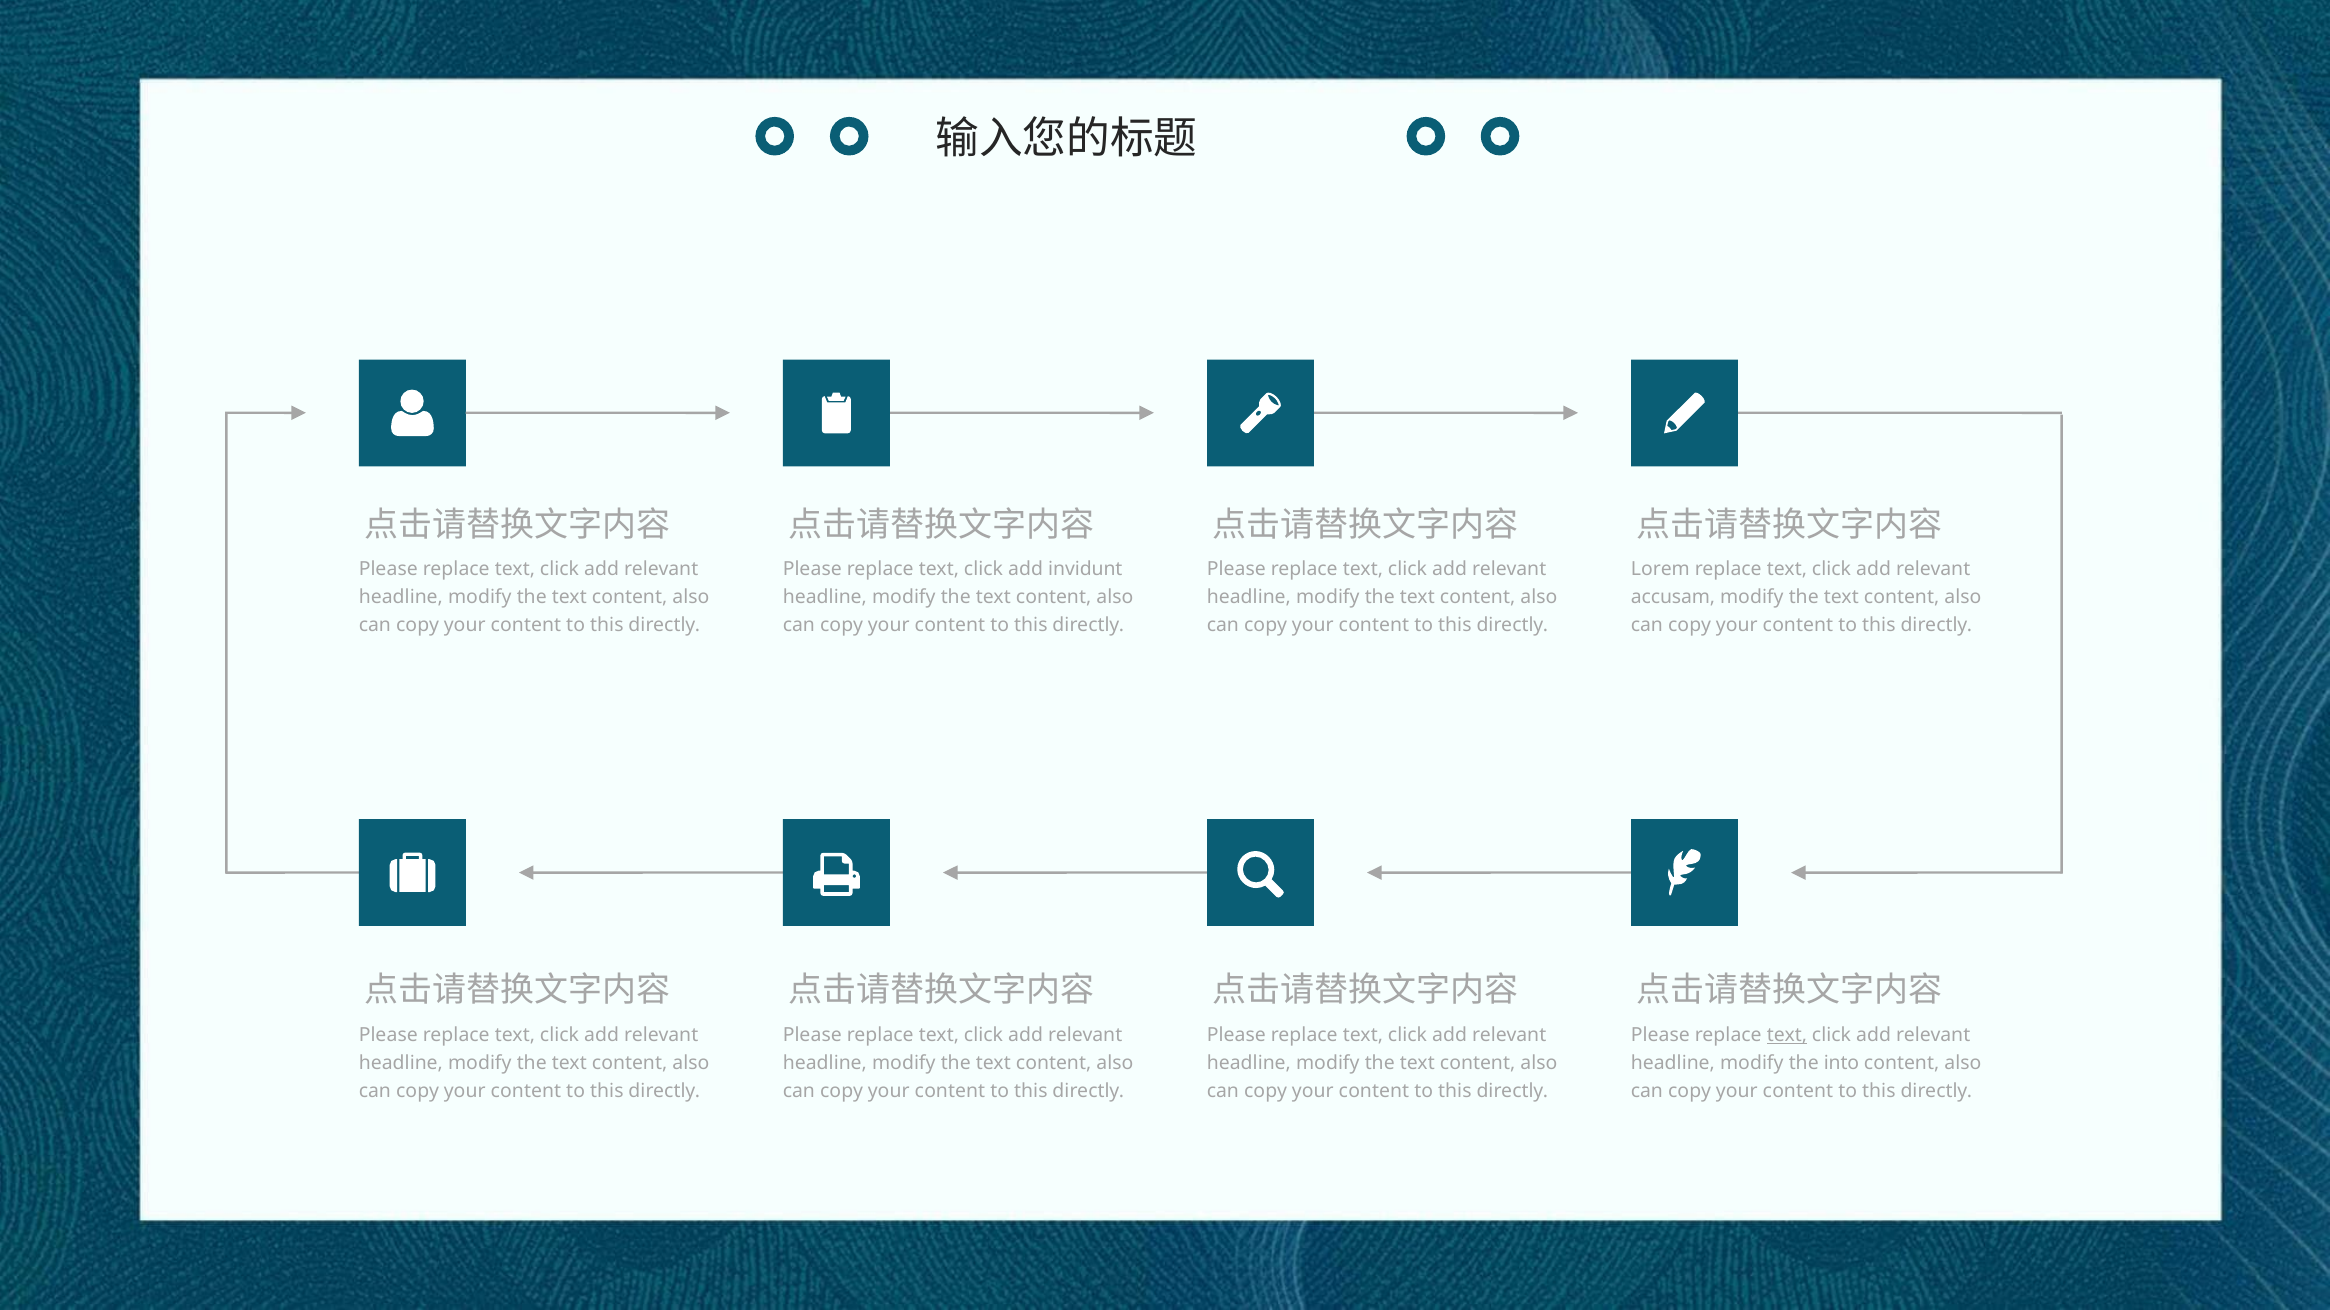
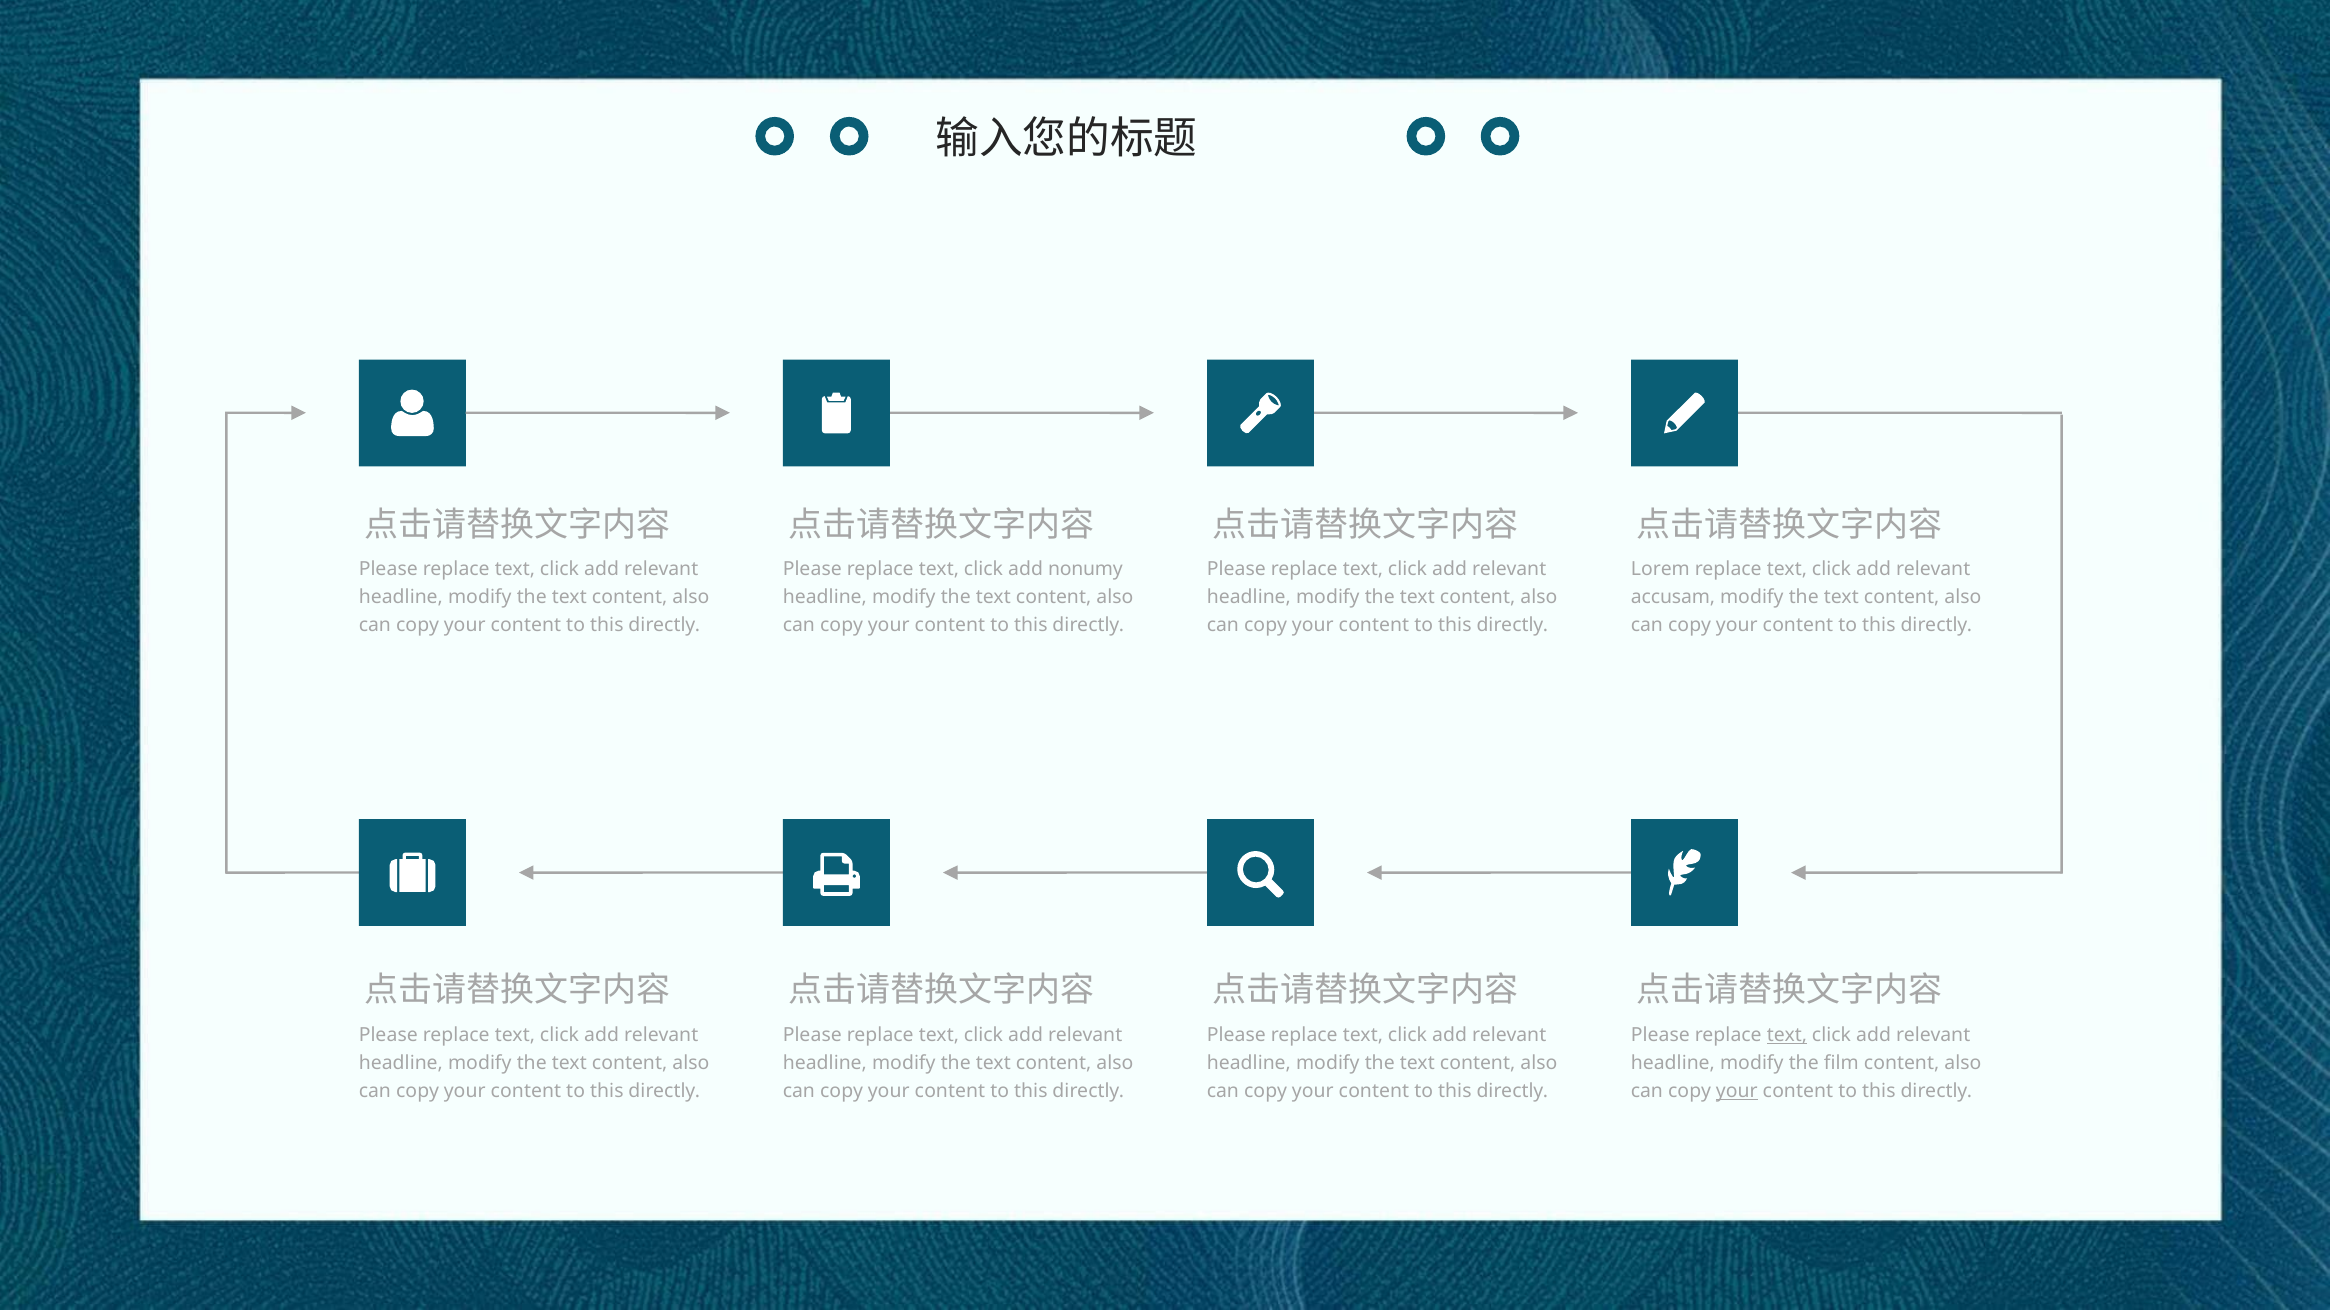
invidunt: invidunt -> nonumy
into: into -> film
your at (1737, 1091) underline: none -> present
